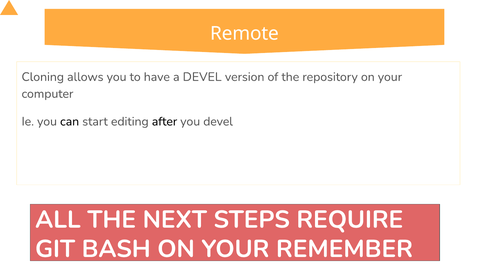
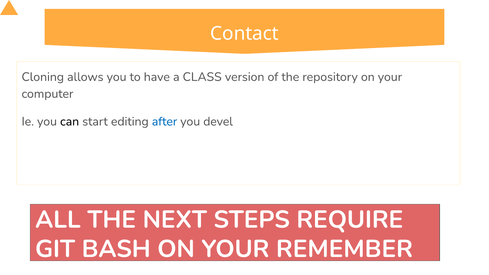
Remote: Remote -> Contact
a DEVEL: DEVEL -> CLASS
after colour: black -> blue
